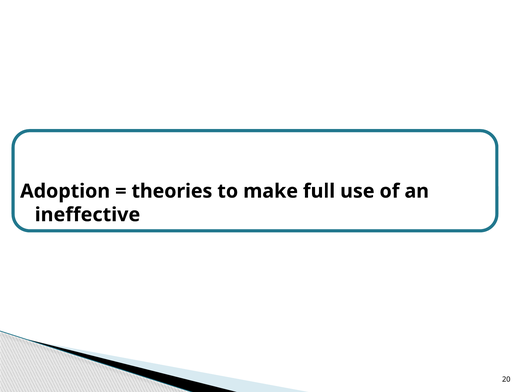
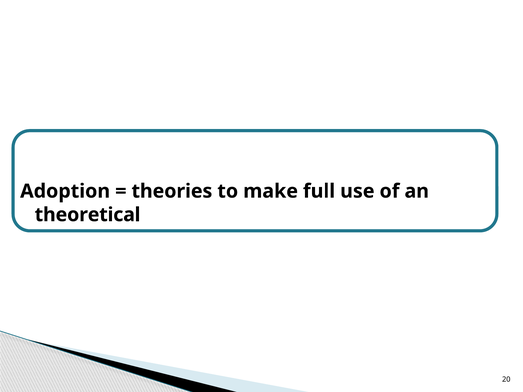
ineffective: ineffective -> theoretical
